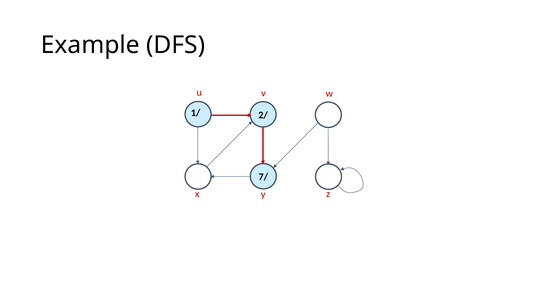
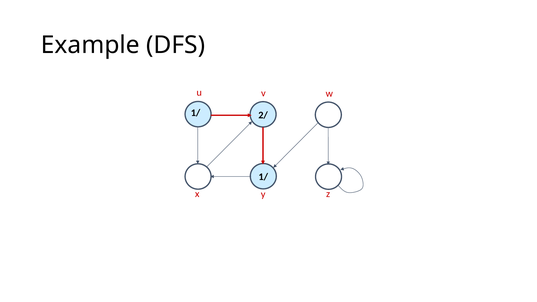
7/ at (263, 177): 7/ -> 1/
